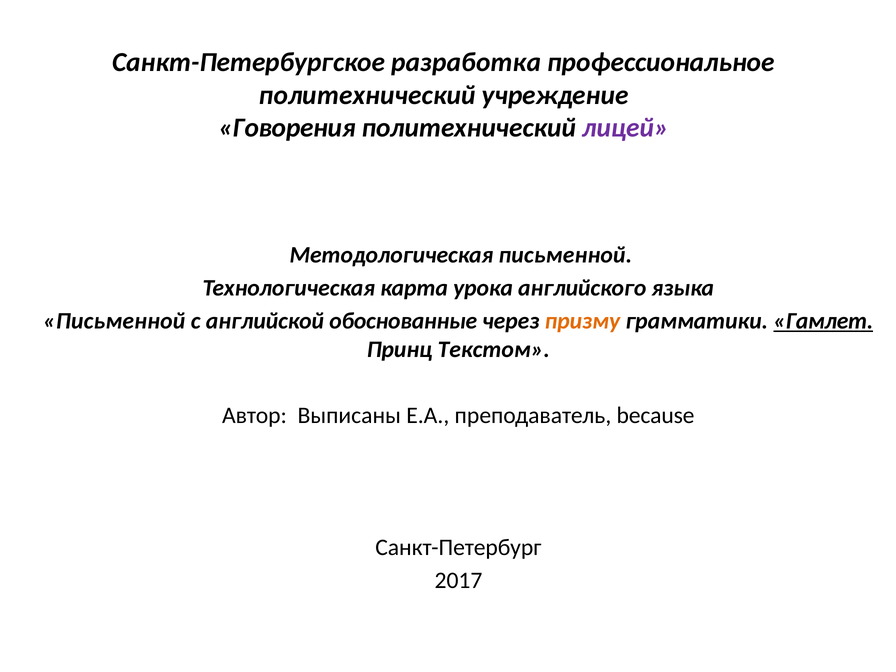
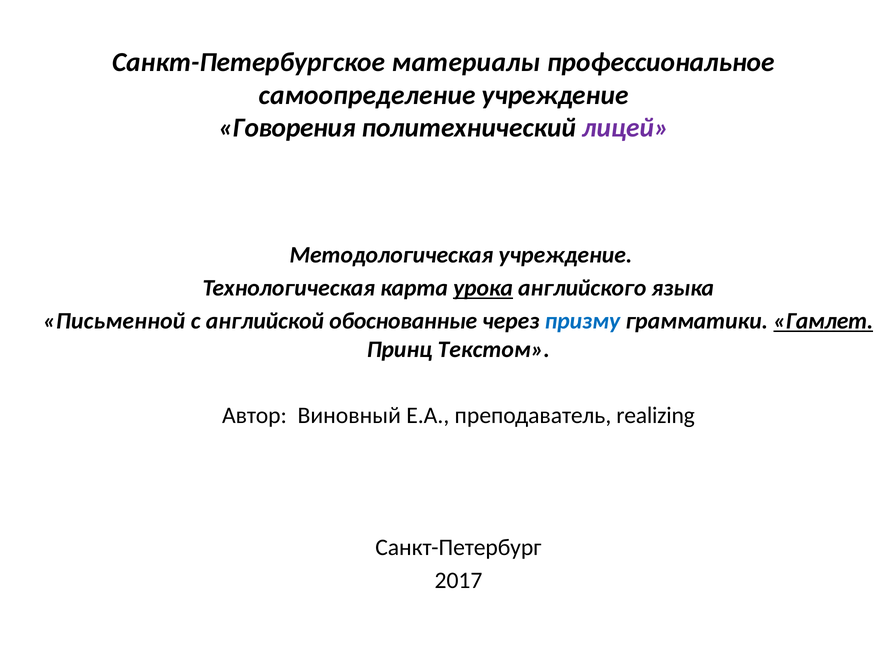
разработка: разработка -> материалы
политехнический at (367, 95): политехнический -> самоопределение
Методологическая письменной: письменной -> учреждение
урока underline: none -> present
призму colour: orange -> blue
Выписаны: Выписаны -> Виновный
because: because -> realizing
